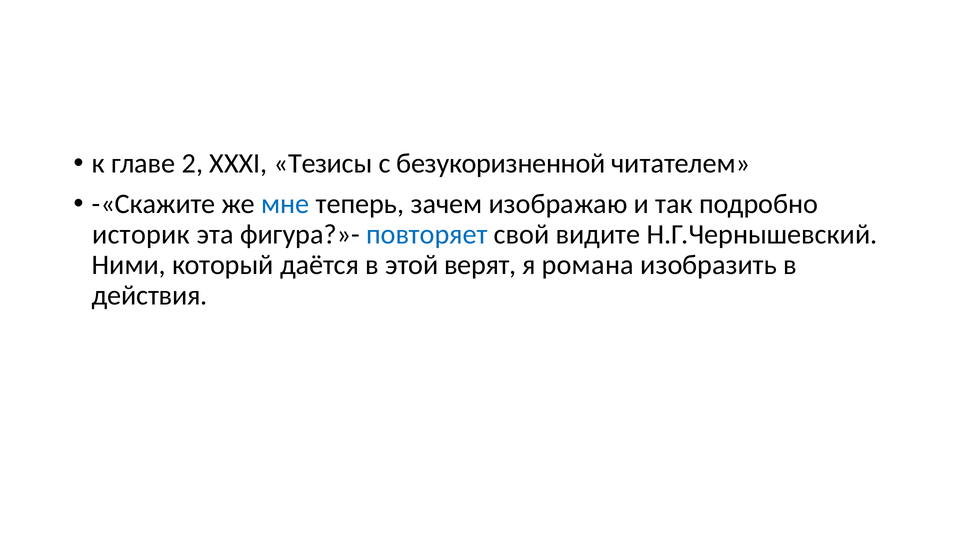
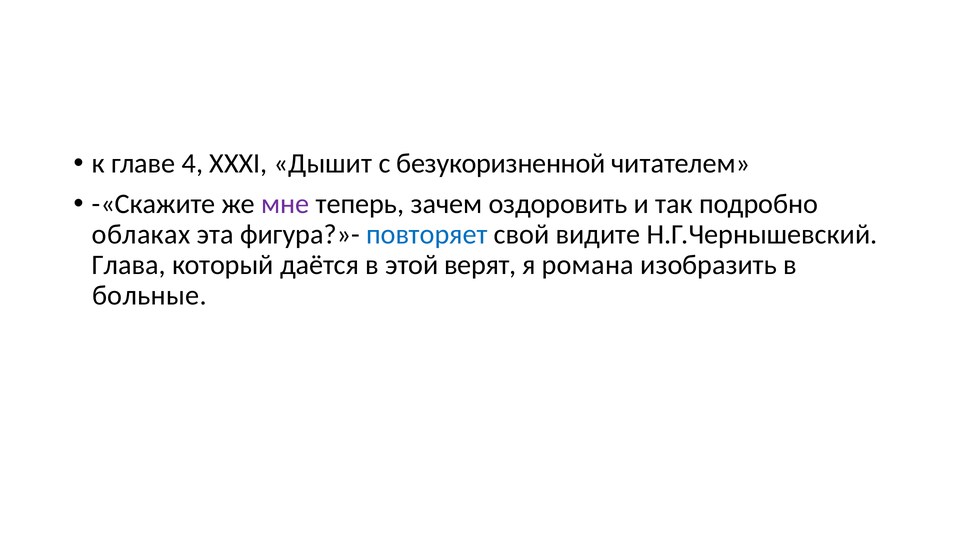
2: 2 -> 4
Тезисы: Тезисы -> Дышит
мне colour: blue -> purple
изображаю: изображаю -> оздоровить
историк: историк -> облаках
Ними: Ними -> Глава
действия: действия -> больные
